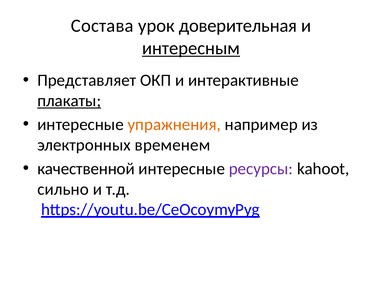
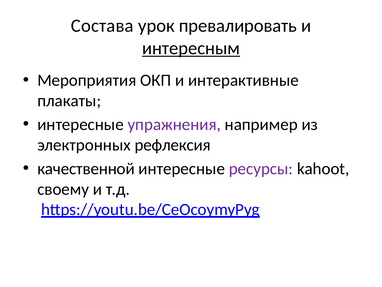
доверительная: доверительная -> превалировать
Представляет: Представляет -> Мероприятия
плакаты underline: present -> none
упражнения colour: orange -> purple
временем: временем -> рефлексия
сильно: сильно -> своему
